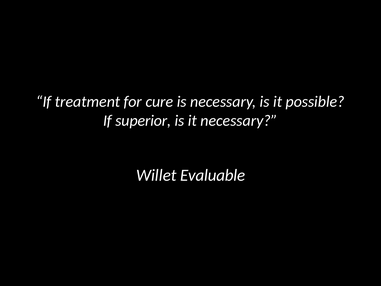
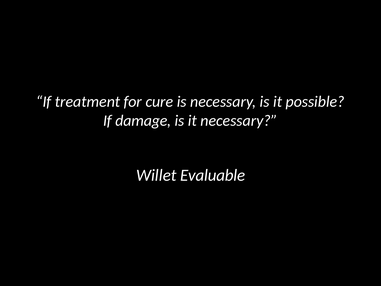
superior: superior -> damage
